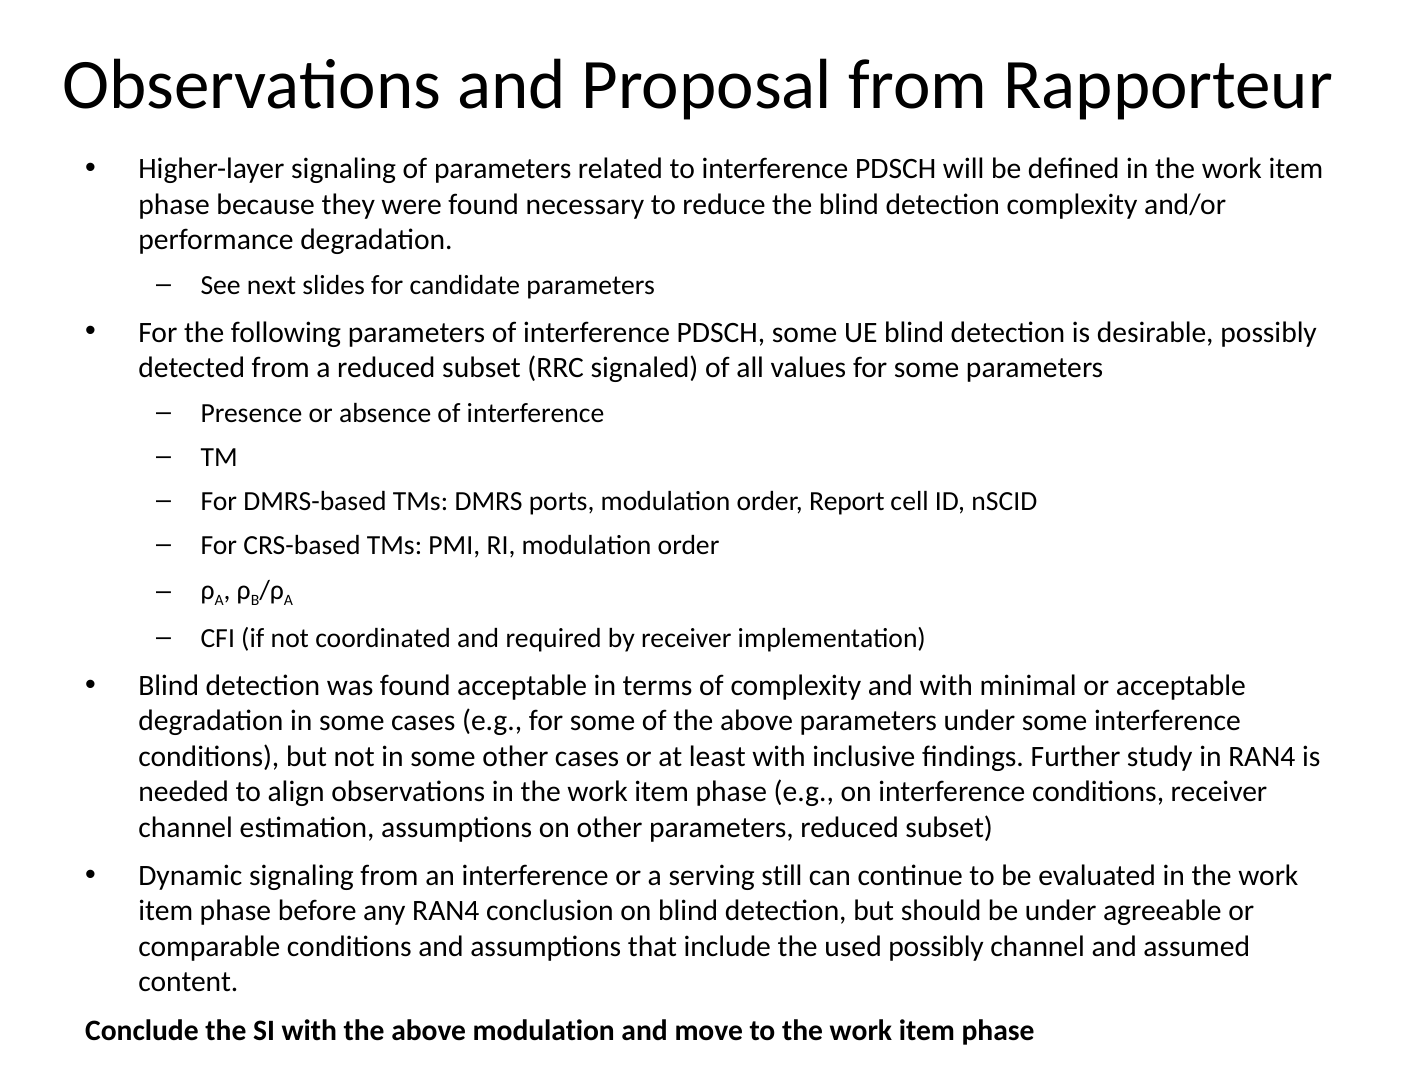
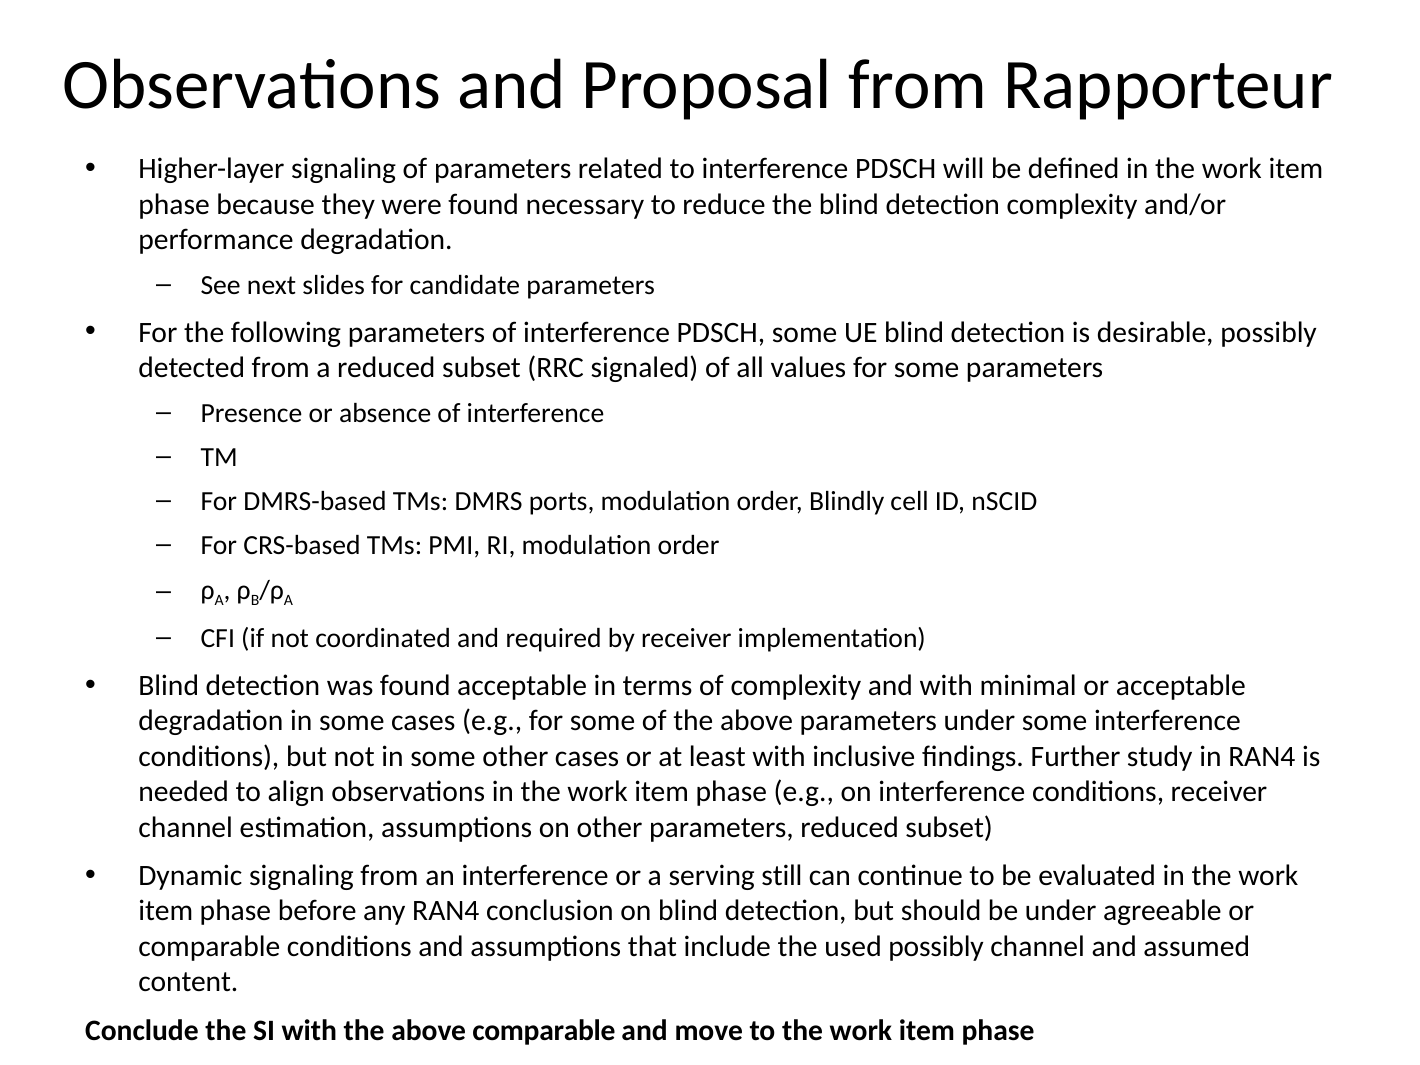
Report: Report -> Blindly
above modulation: modulation -> comparable
